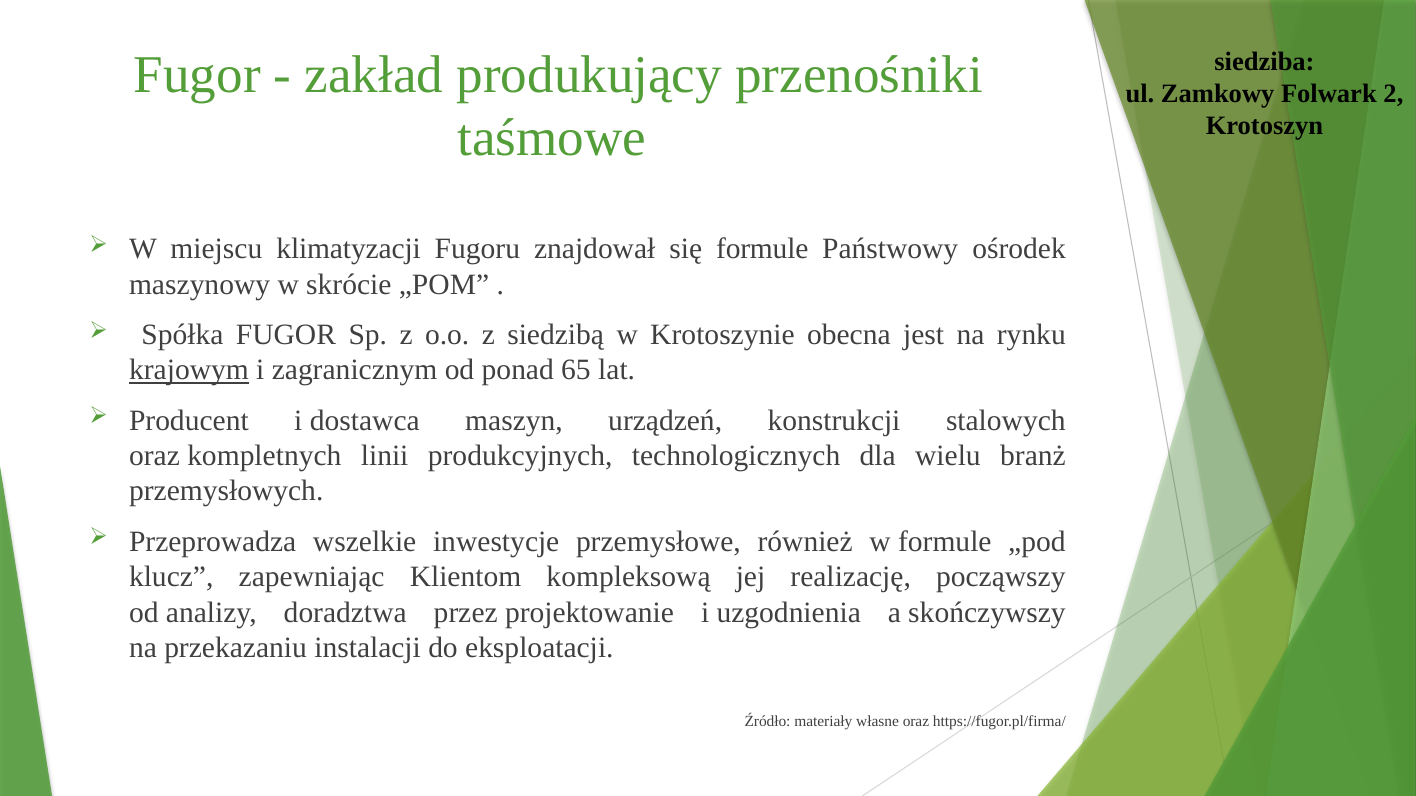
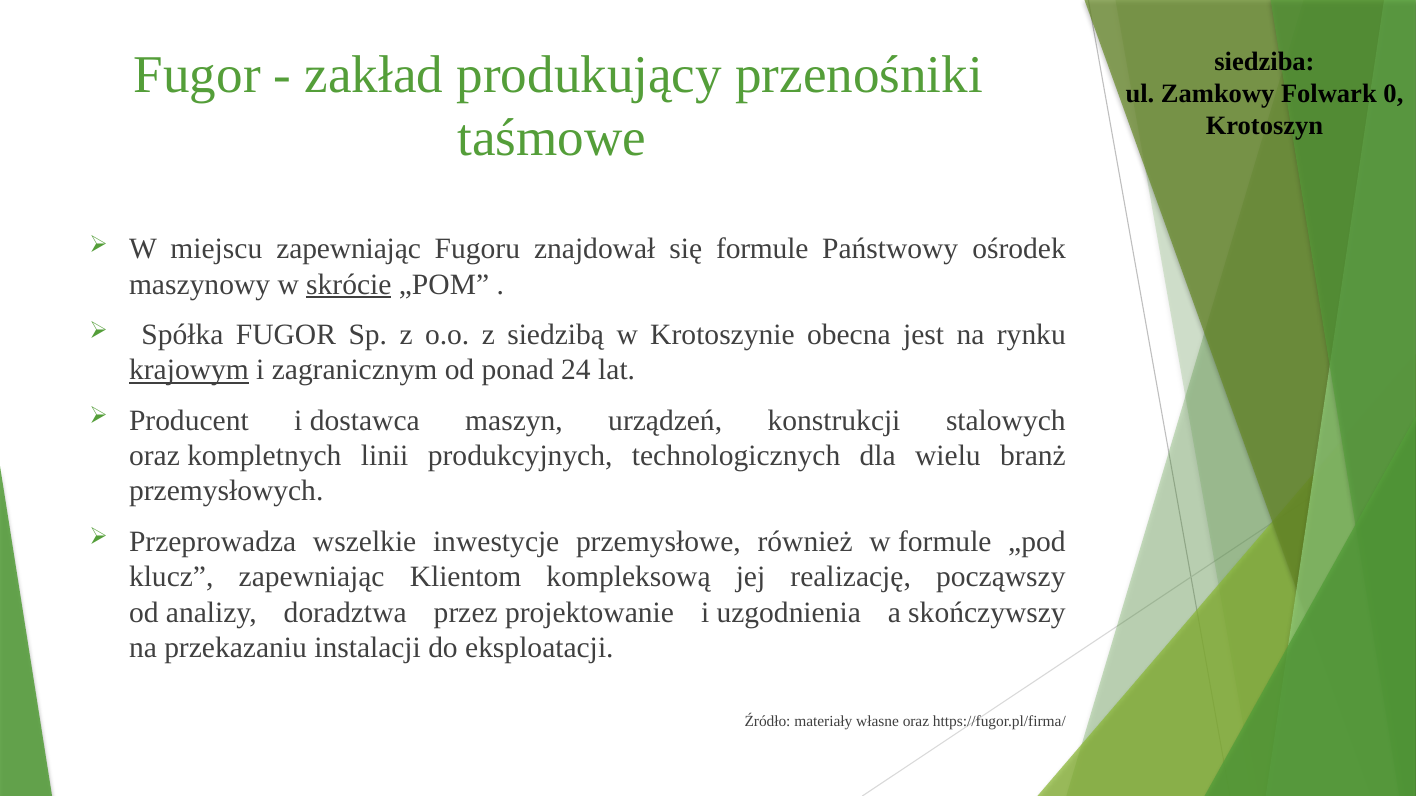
2: 2 -> 0
miejscu klimatyzacji: klimatyzacji -> zapewniając
skrócie underline: none -> present
65: 65 -> 24
